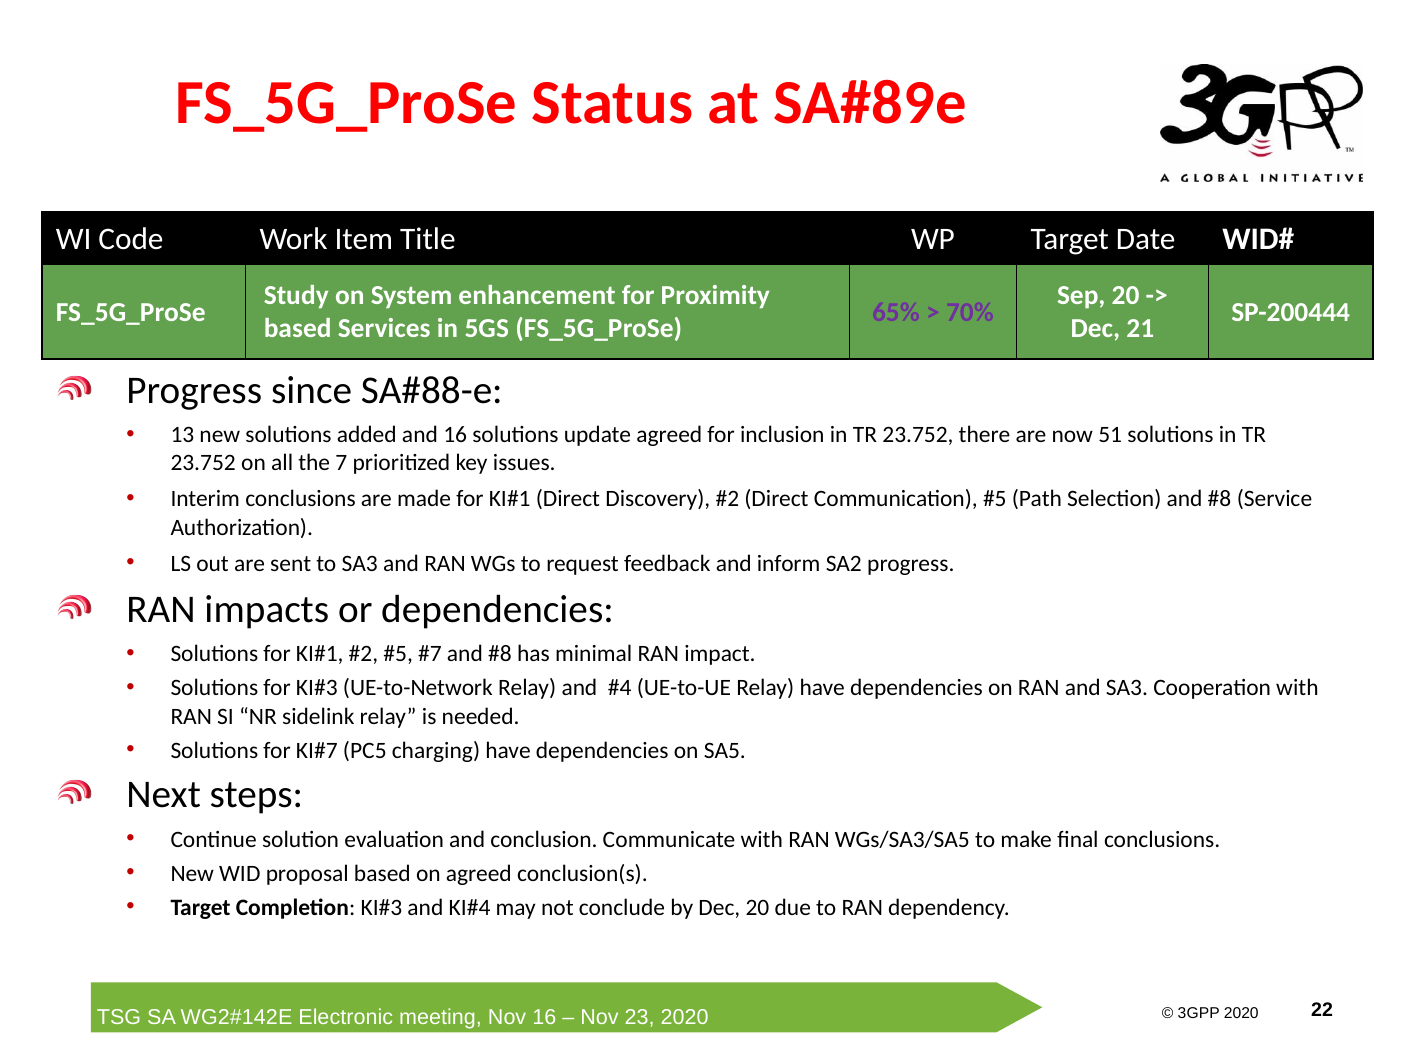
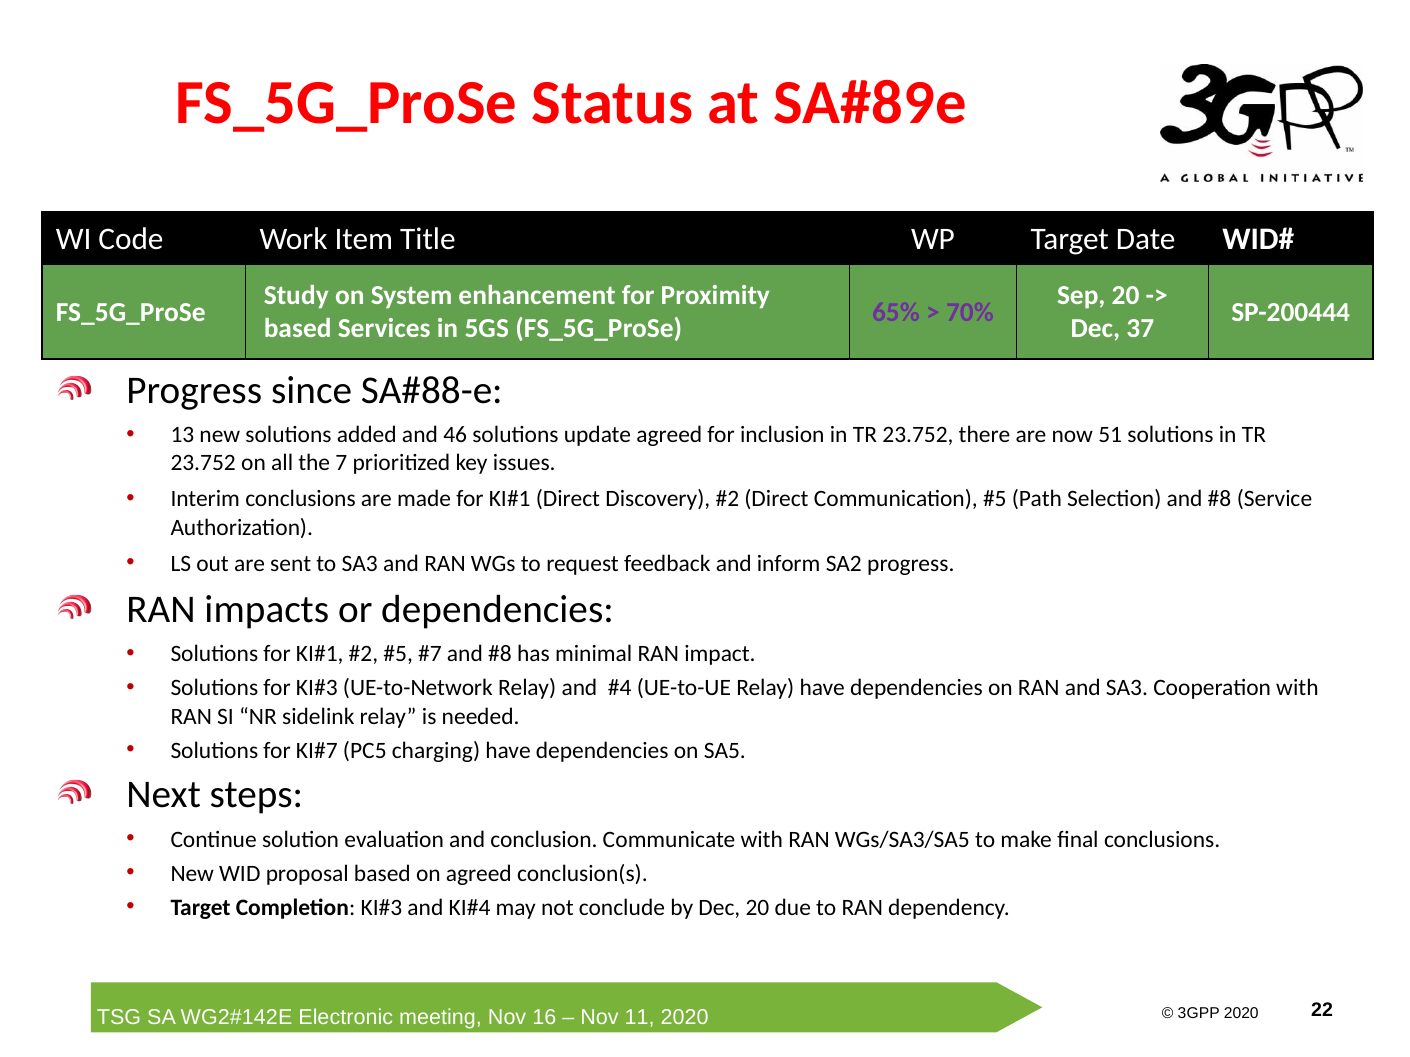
21: 21 -> 37
and 16: 16 -> 46
23: 23 -> 11
